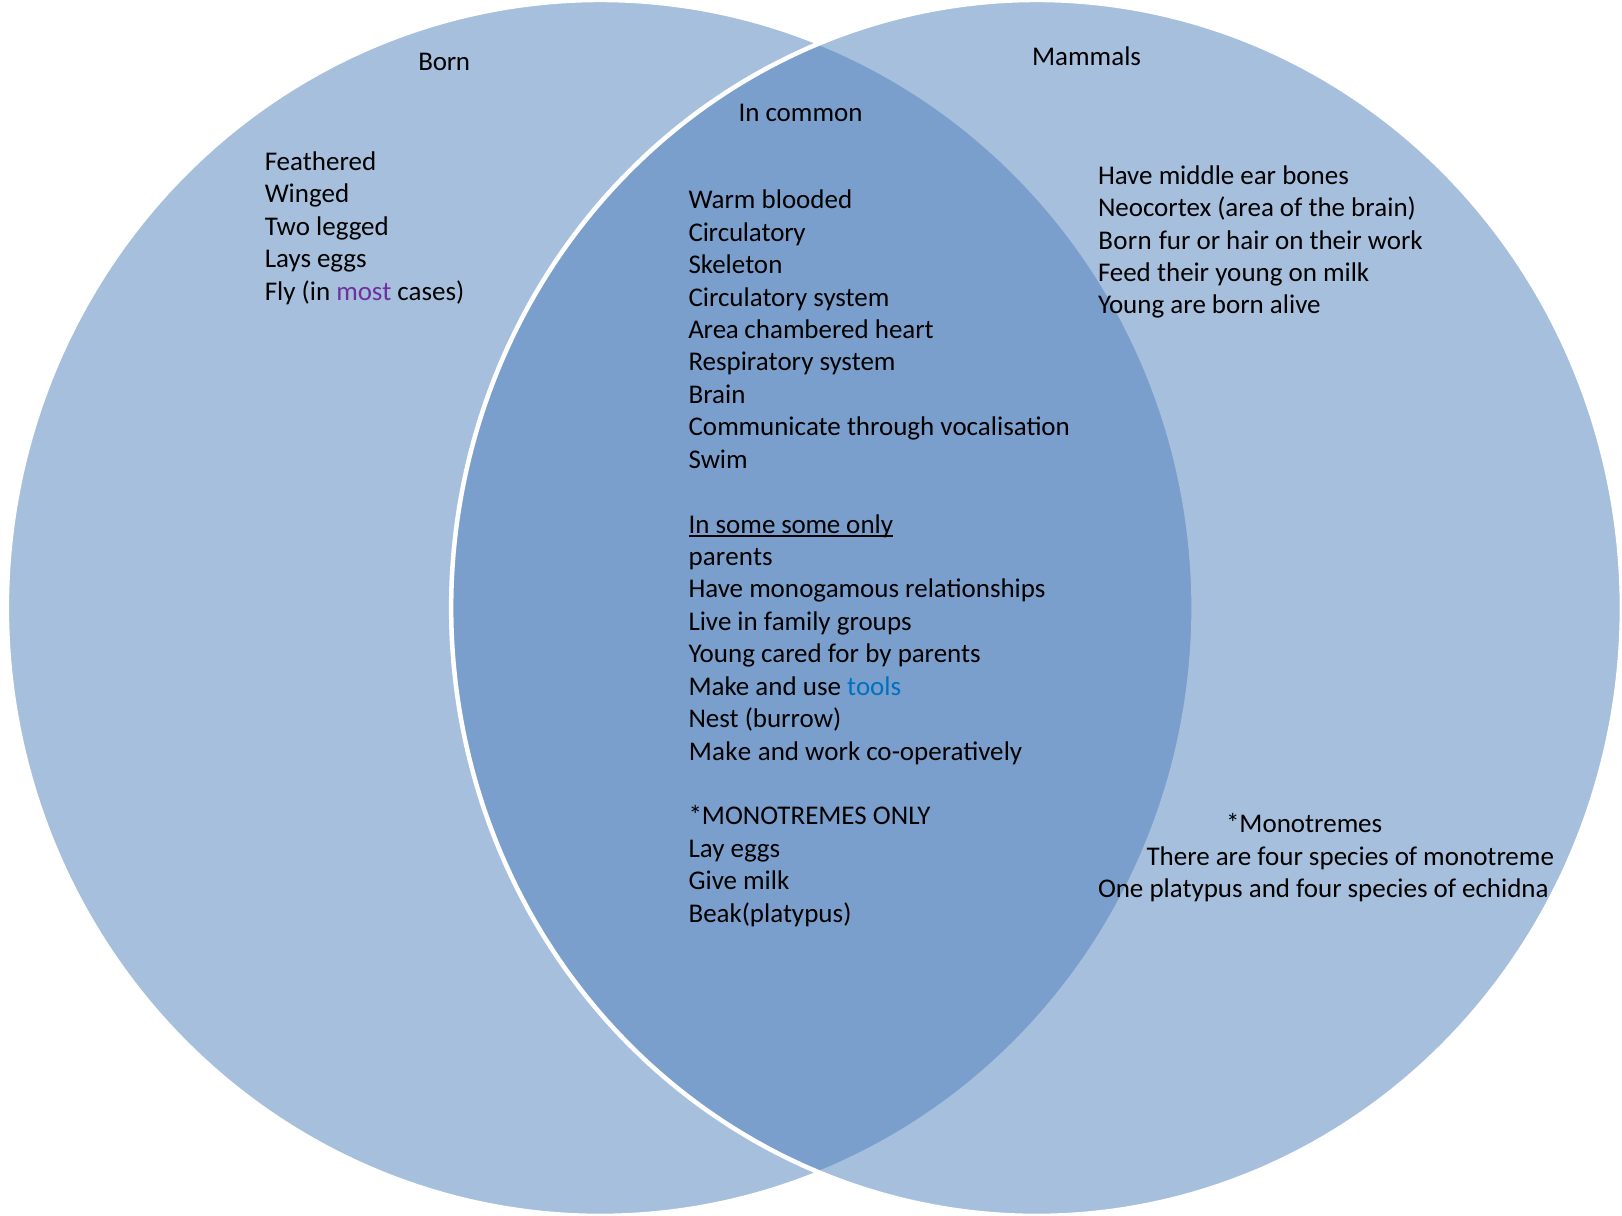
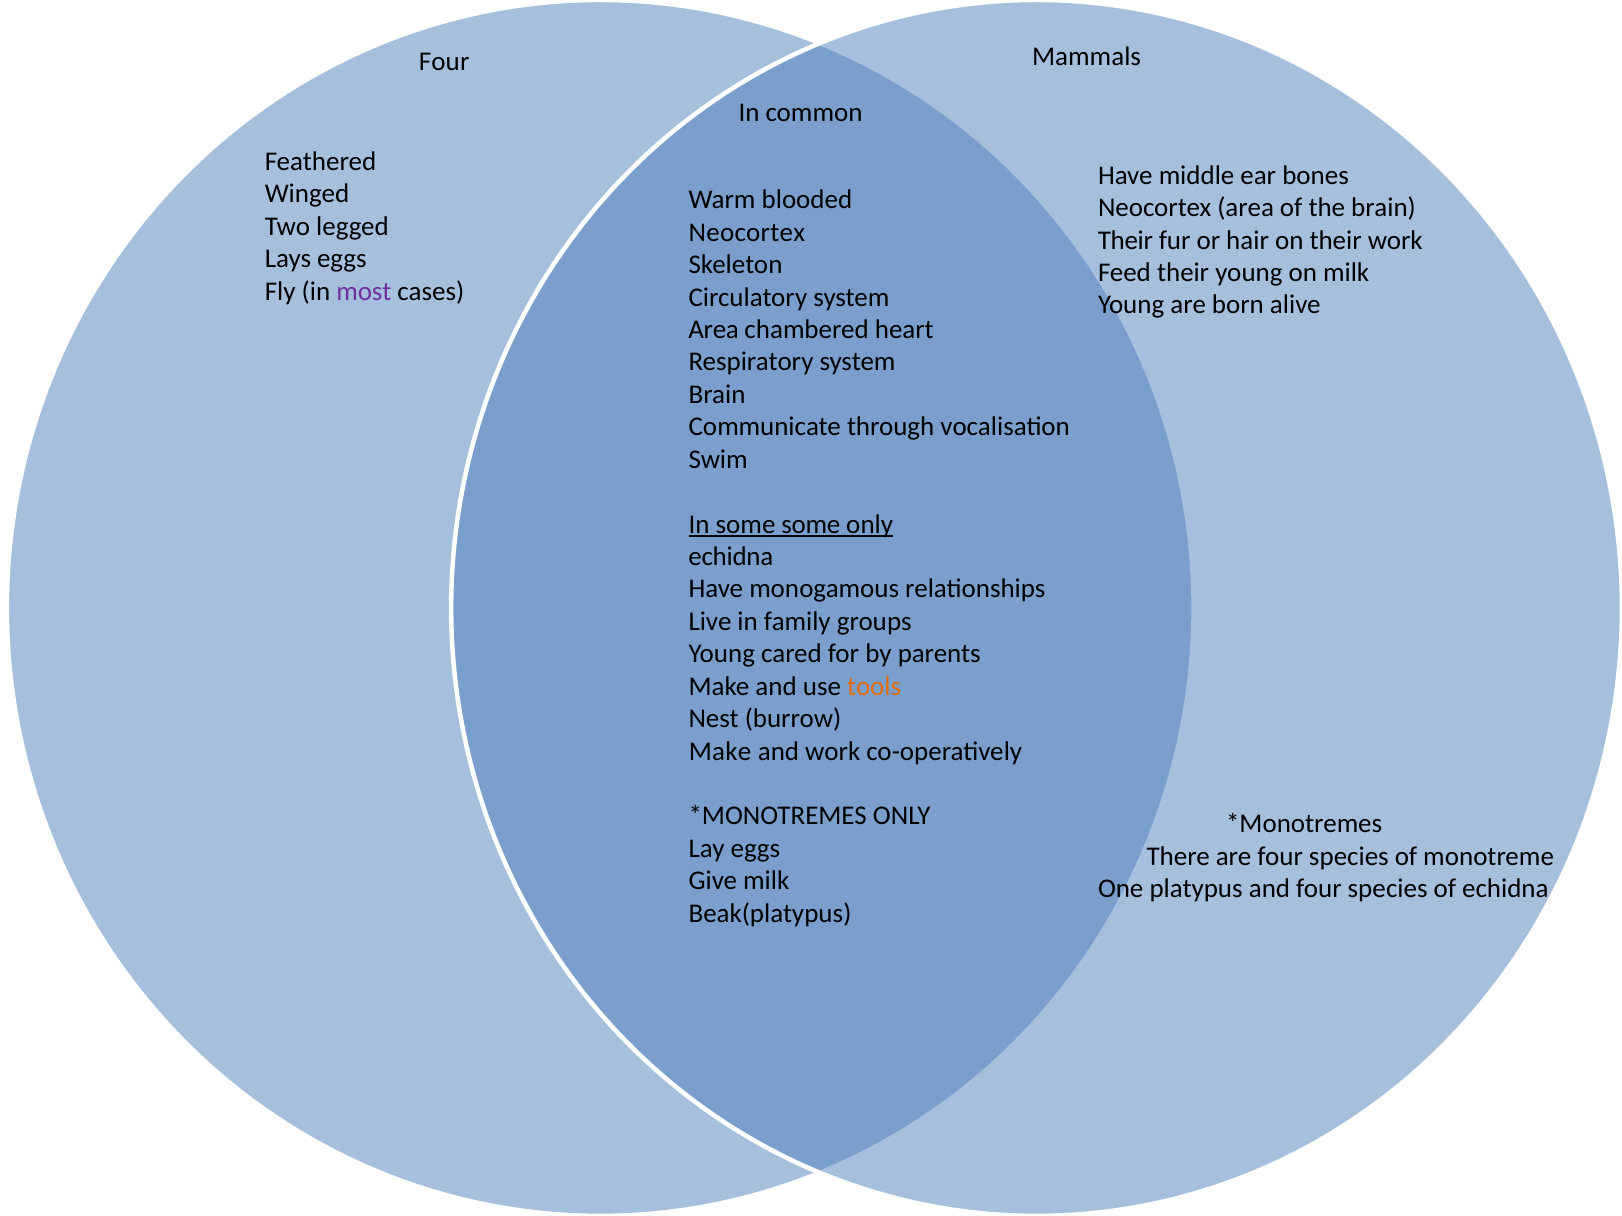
Born at (444, 61): Born -> Four
Circulatory at (747, 232): Circulatory -> Neocortex
Born at (1125, 240): Born -> Their
parents at (731, 557): parents -> echidna
tools colour: blue -> orange
